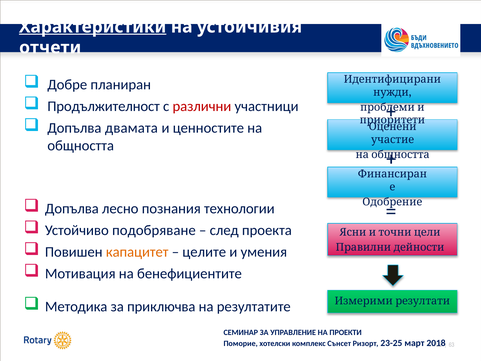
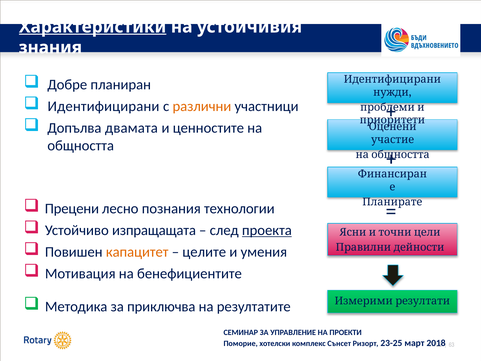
отчети: отчети -> знания
Продължителност at (104, 106): Продължителност -> Идентифицирани
различни colour: red -> orange
Одобрение: Одобрение -> Планирате
Допълва at (72, 209): Допълва -> Прецени
подобряване: подобряване -> изпращащата
проекта underline: none -> present
